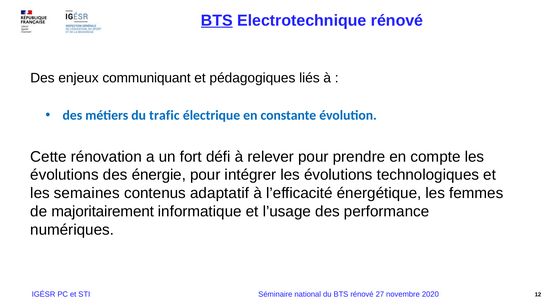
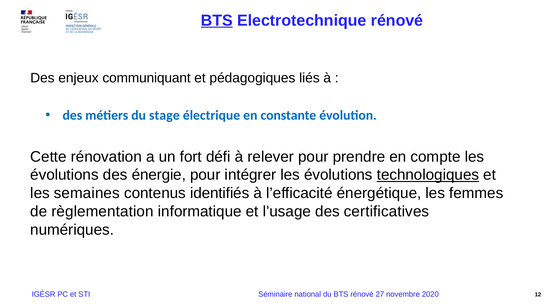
trafic: trafic -> stage
technologiques underline: none -> present
adaptatif: adaptatif -> identifiés
majoritairement: majoritairement -> règlementation
performance: performance -> certificatives
